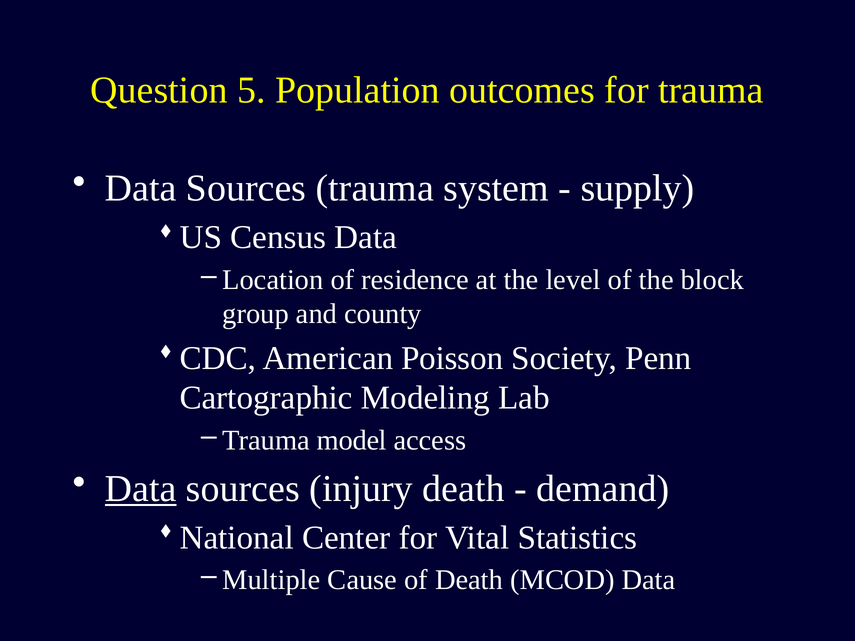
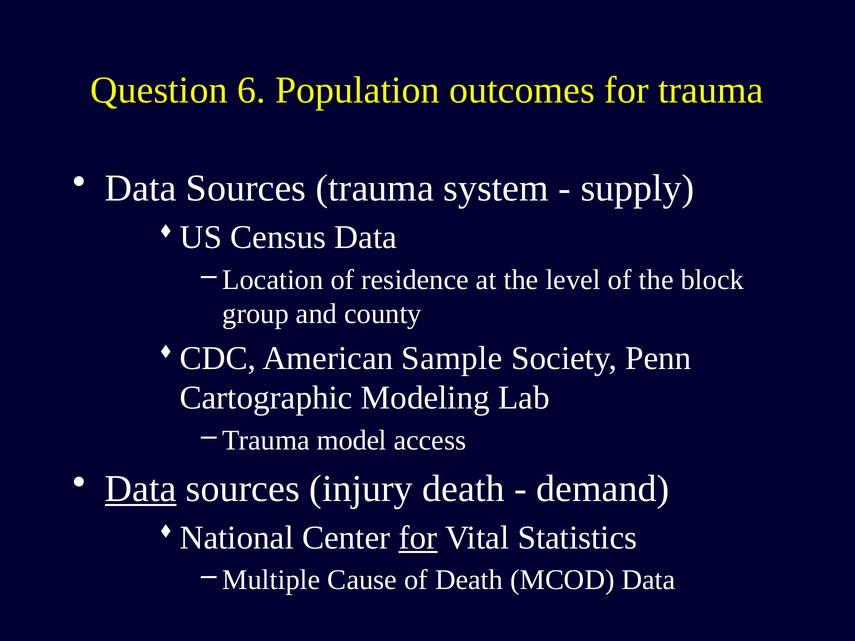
5: 5 -> 6
Poisson: Poisson -> Sample
for at (418, 538) underline: none -> present
